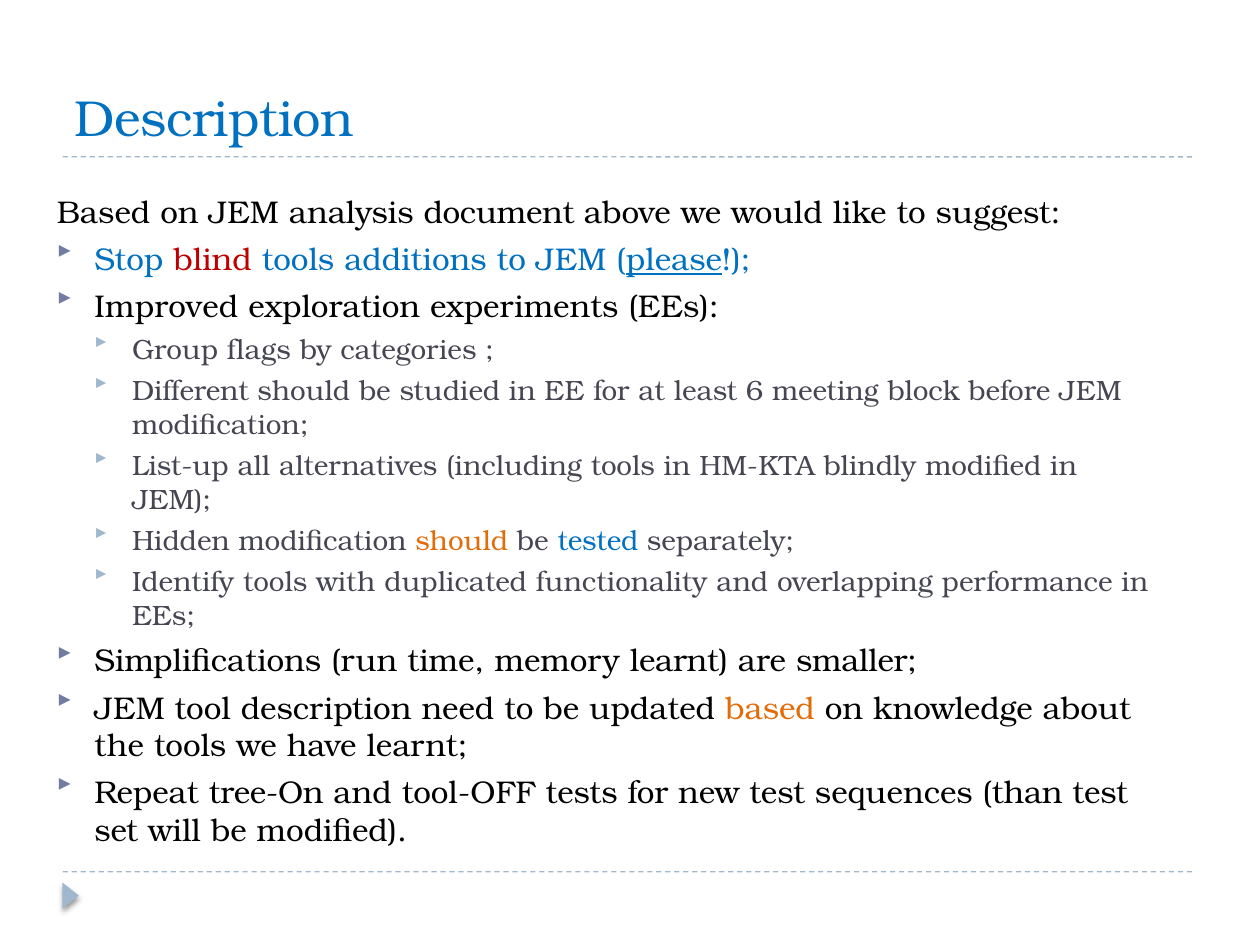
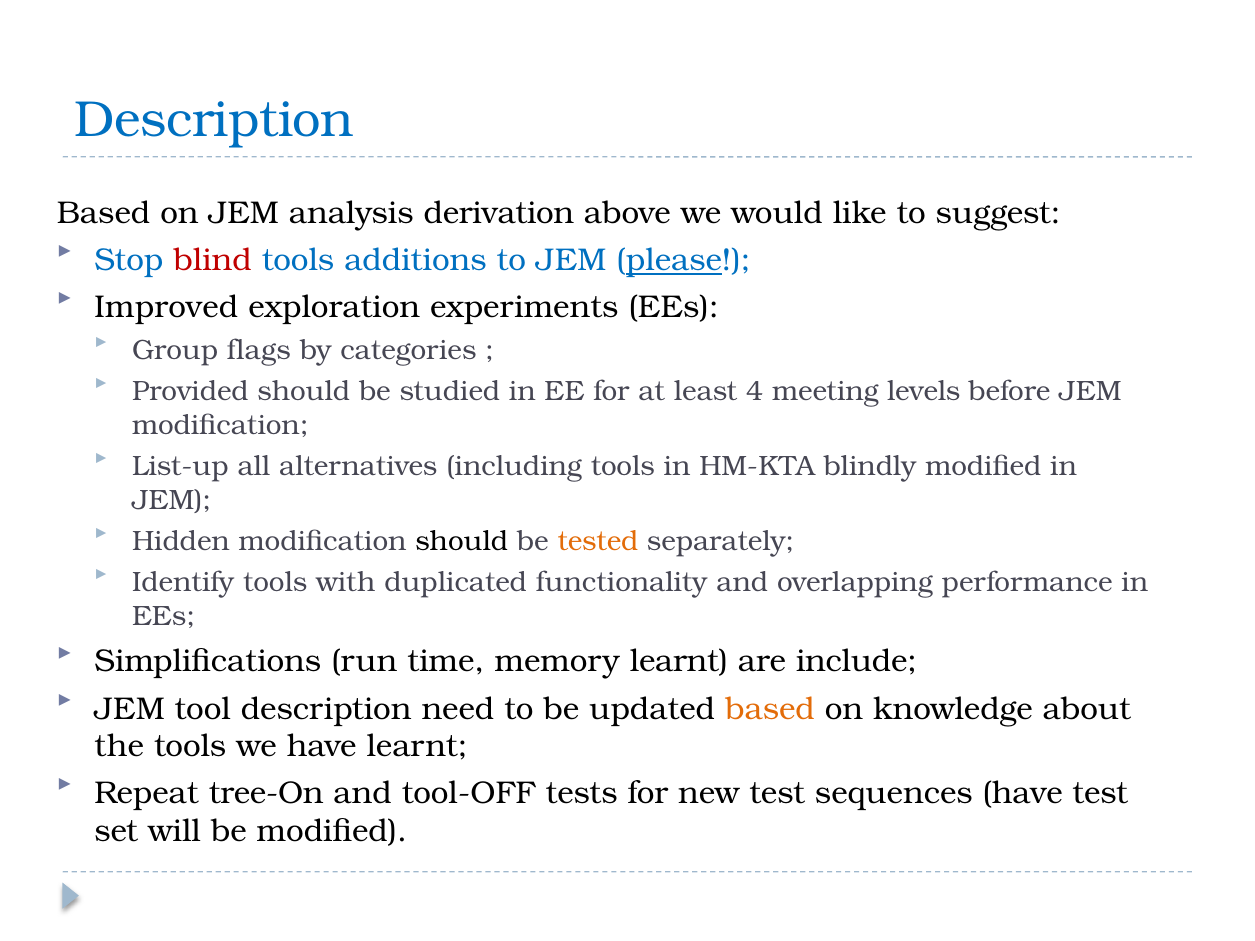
document: document -> derivation
Different: Different -> Provided
6: 6 -> 4
block: block -> levels
should at (462, 541) colour: orange -> black
tested colour: blue -> orange
smaller: smaller -> include
sequences than: than -> have
